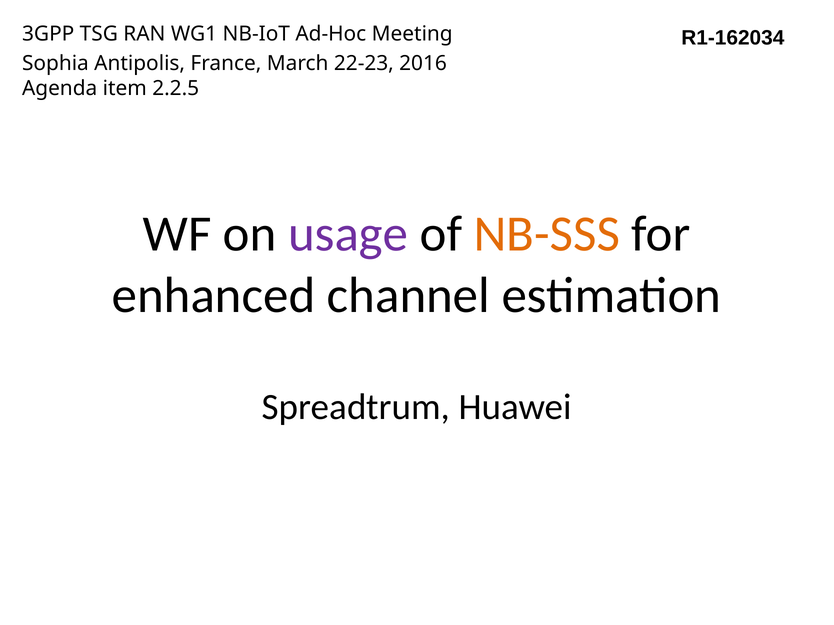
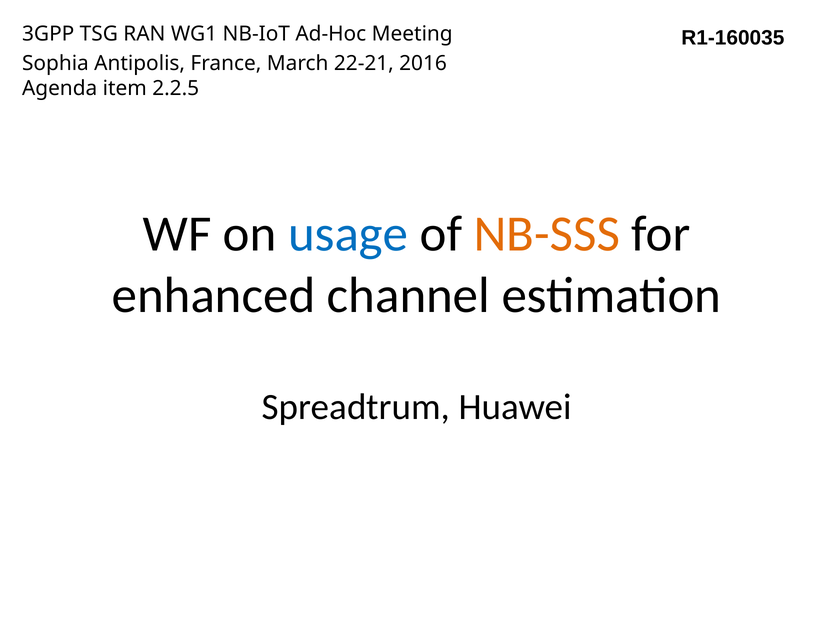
R1-162034: R1-162034 -> R1-160035
22-23: 22-23 -> 22-21
usage colour: purple -> blue
